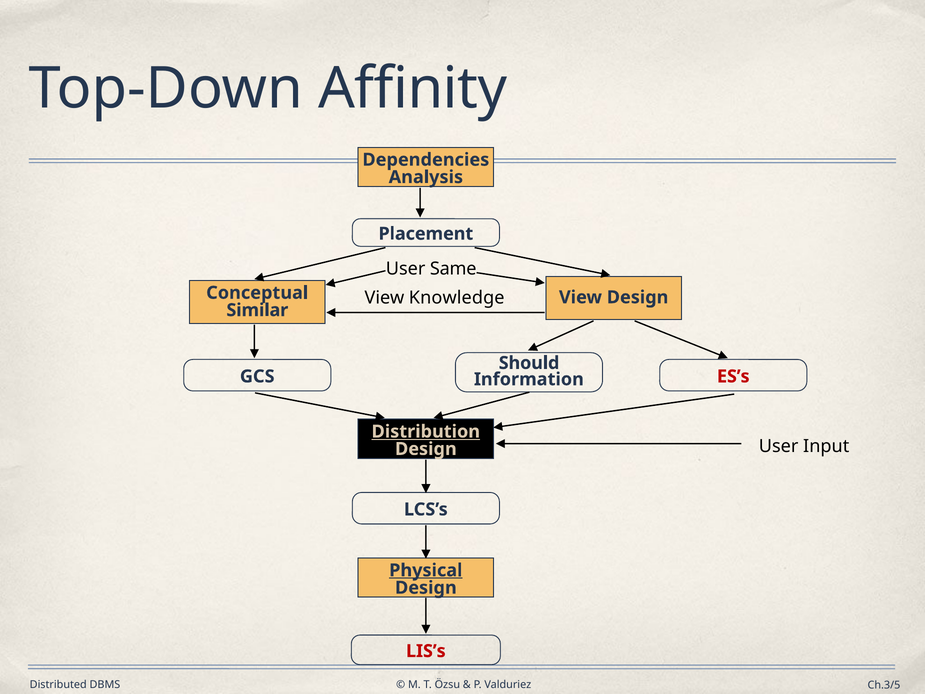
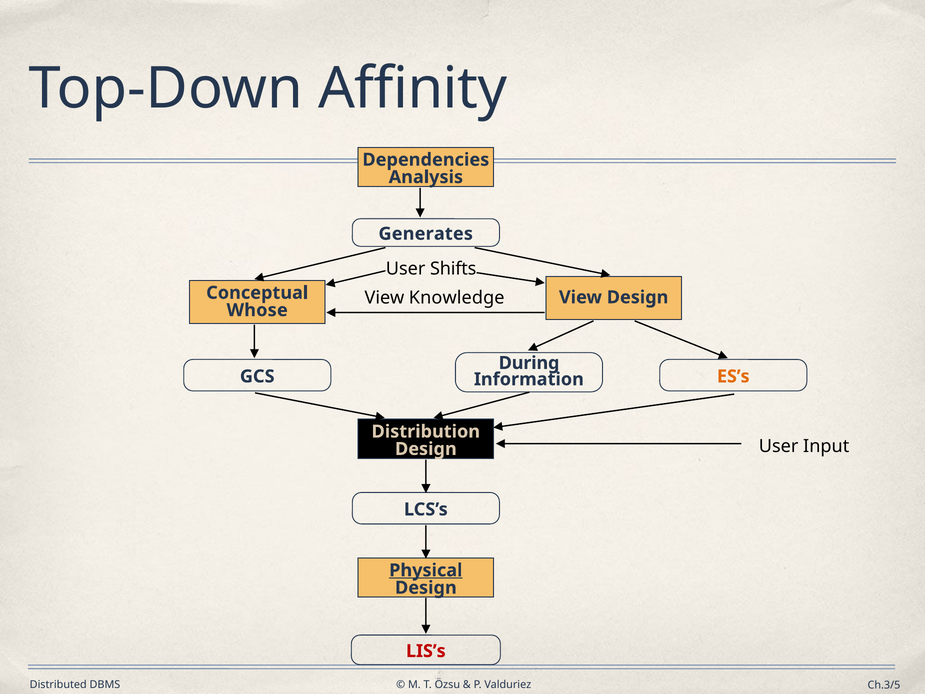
Placement: Placement -> Generates
Same: Same -> Shifts
Similar: Similar -> Whose
Should: Should -> During
ES’s colour: red -> orange
Distribution underline: present -> none
